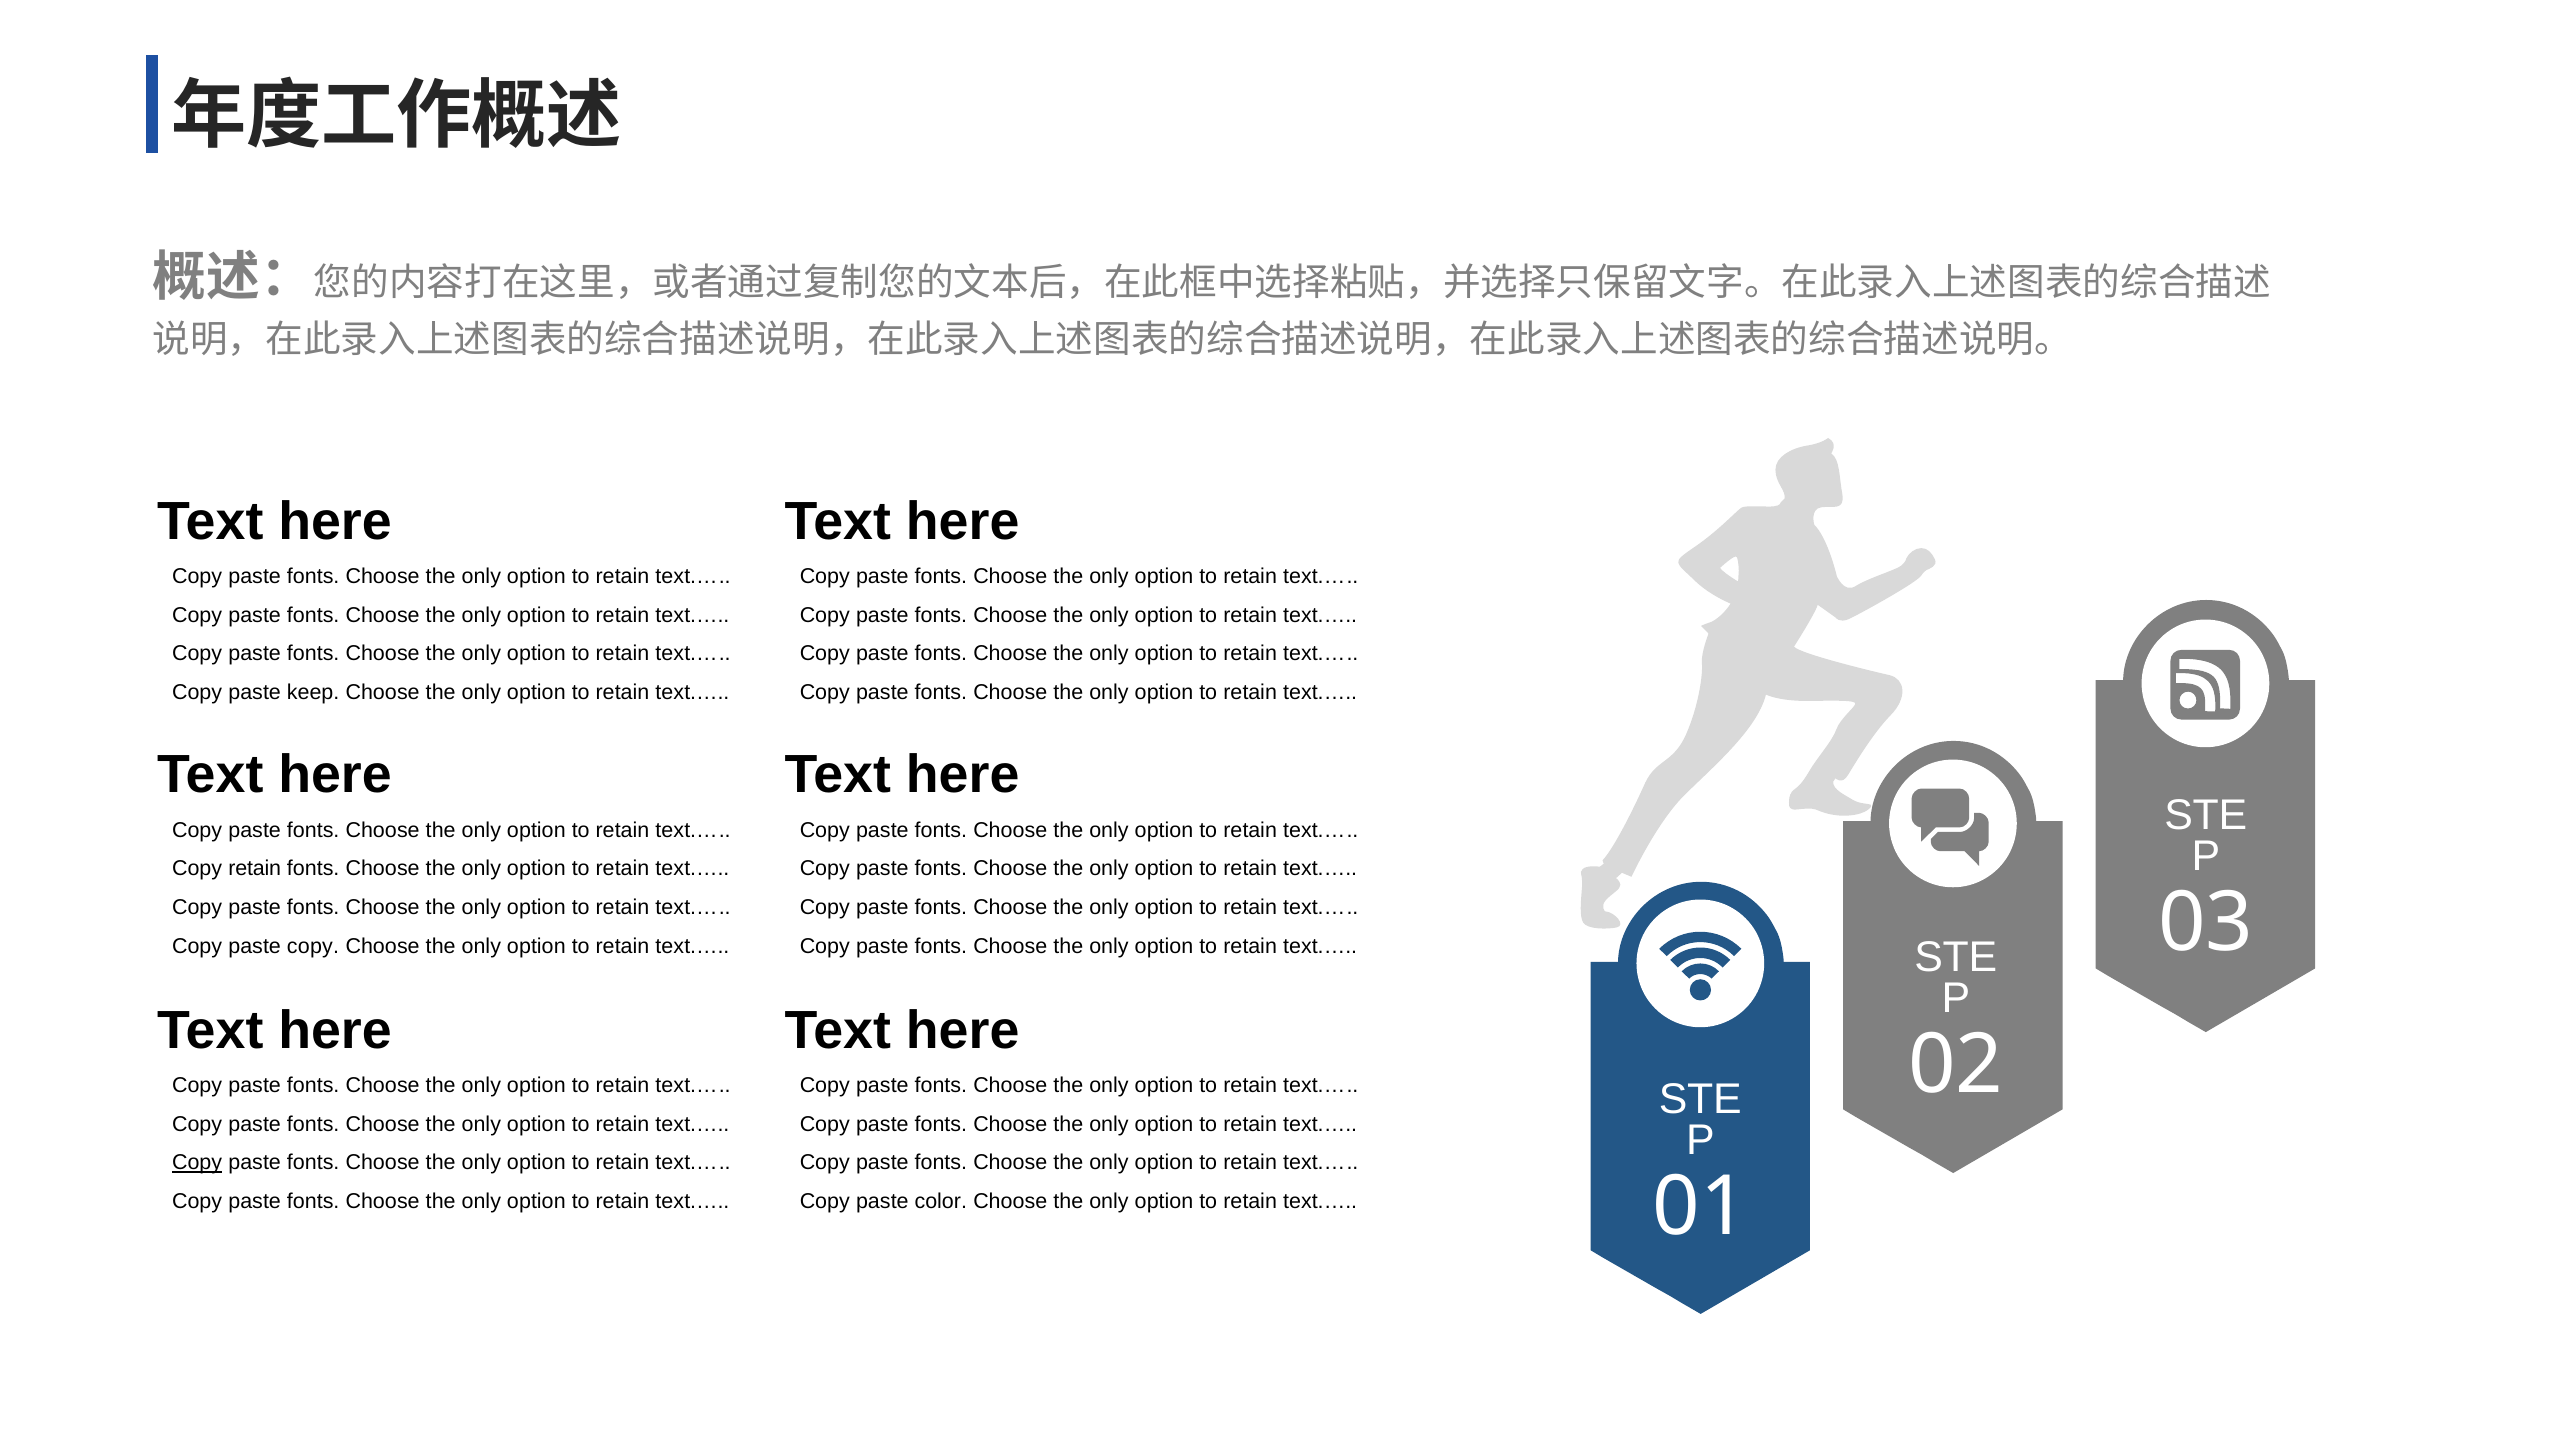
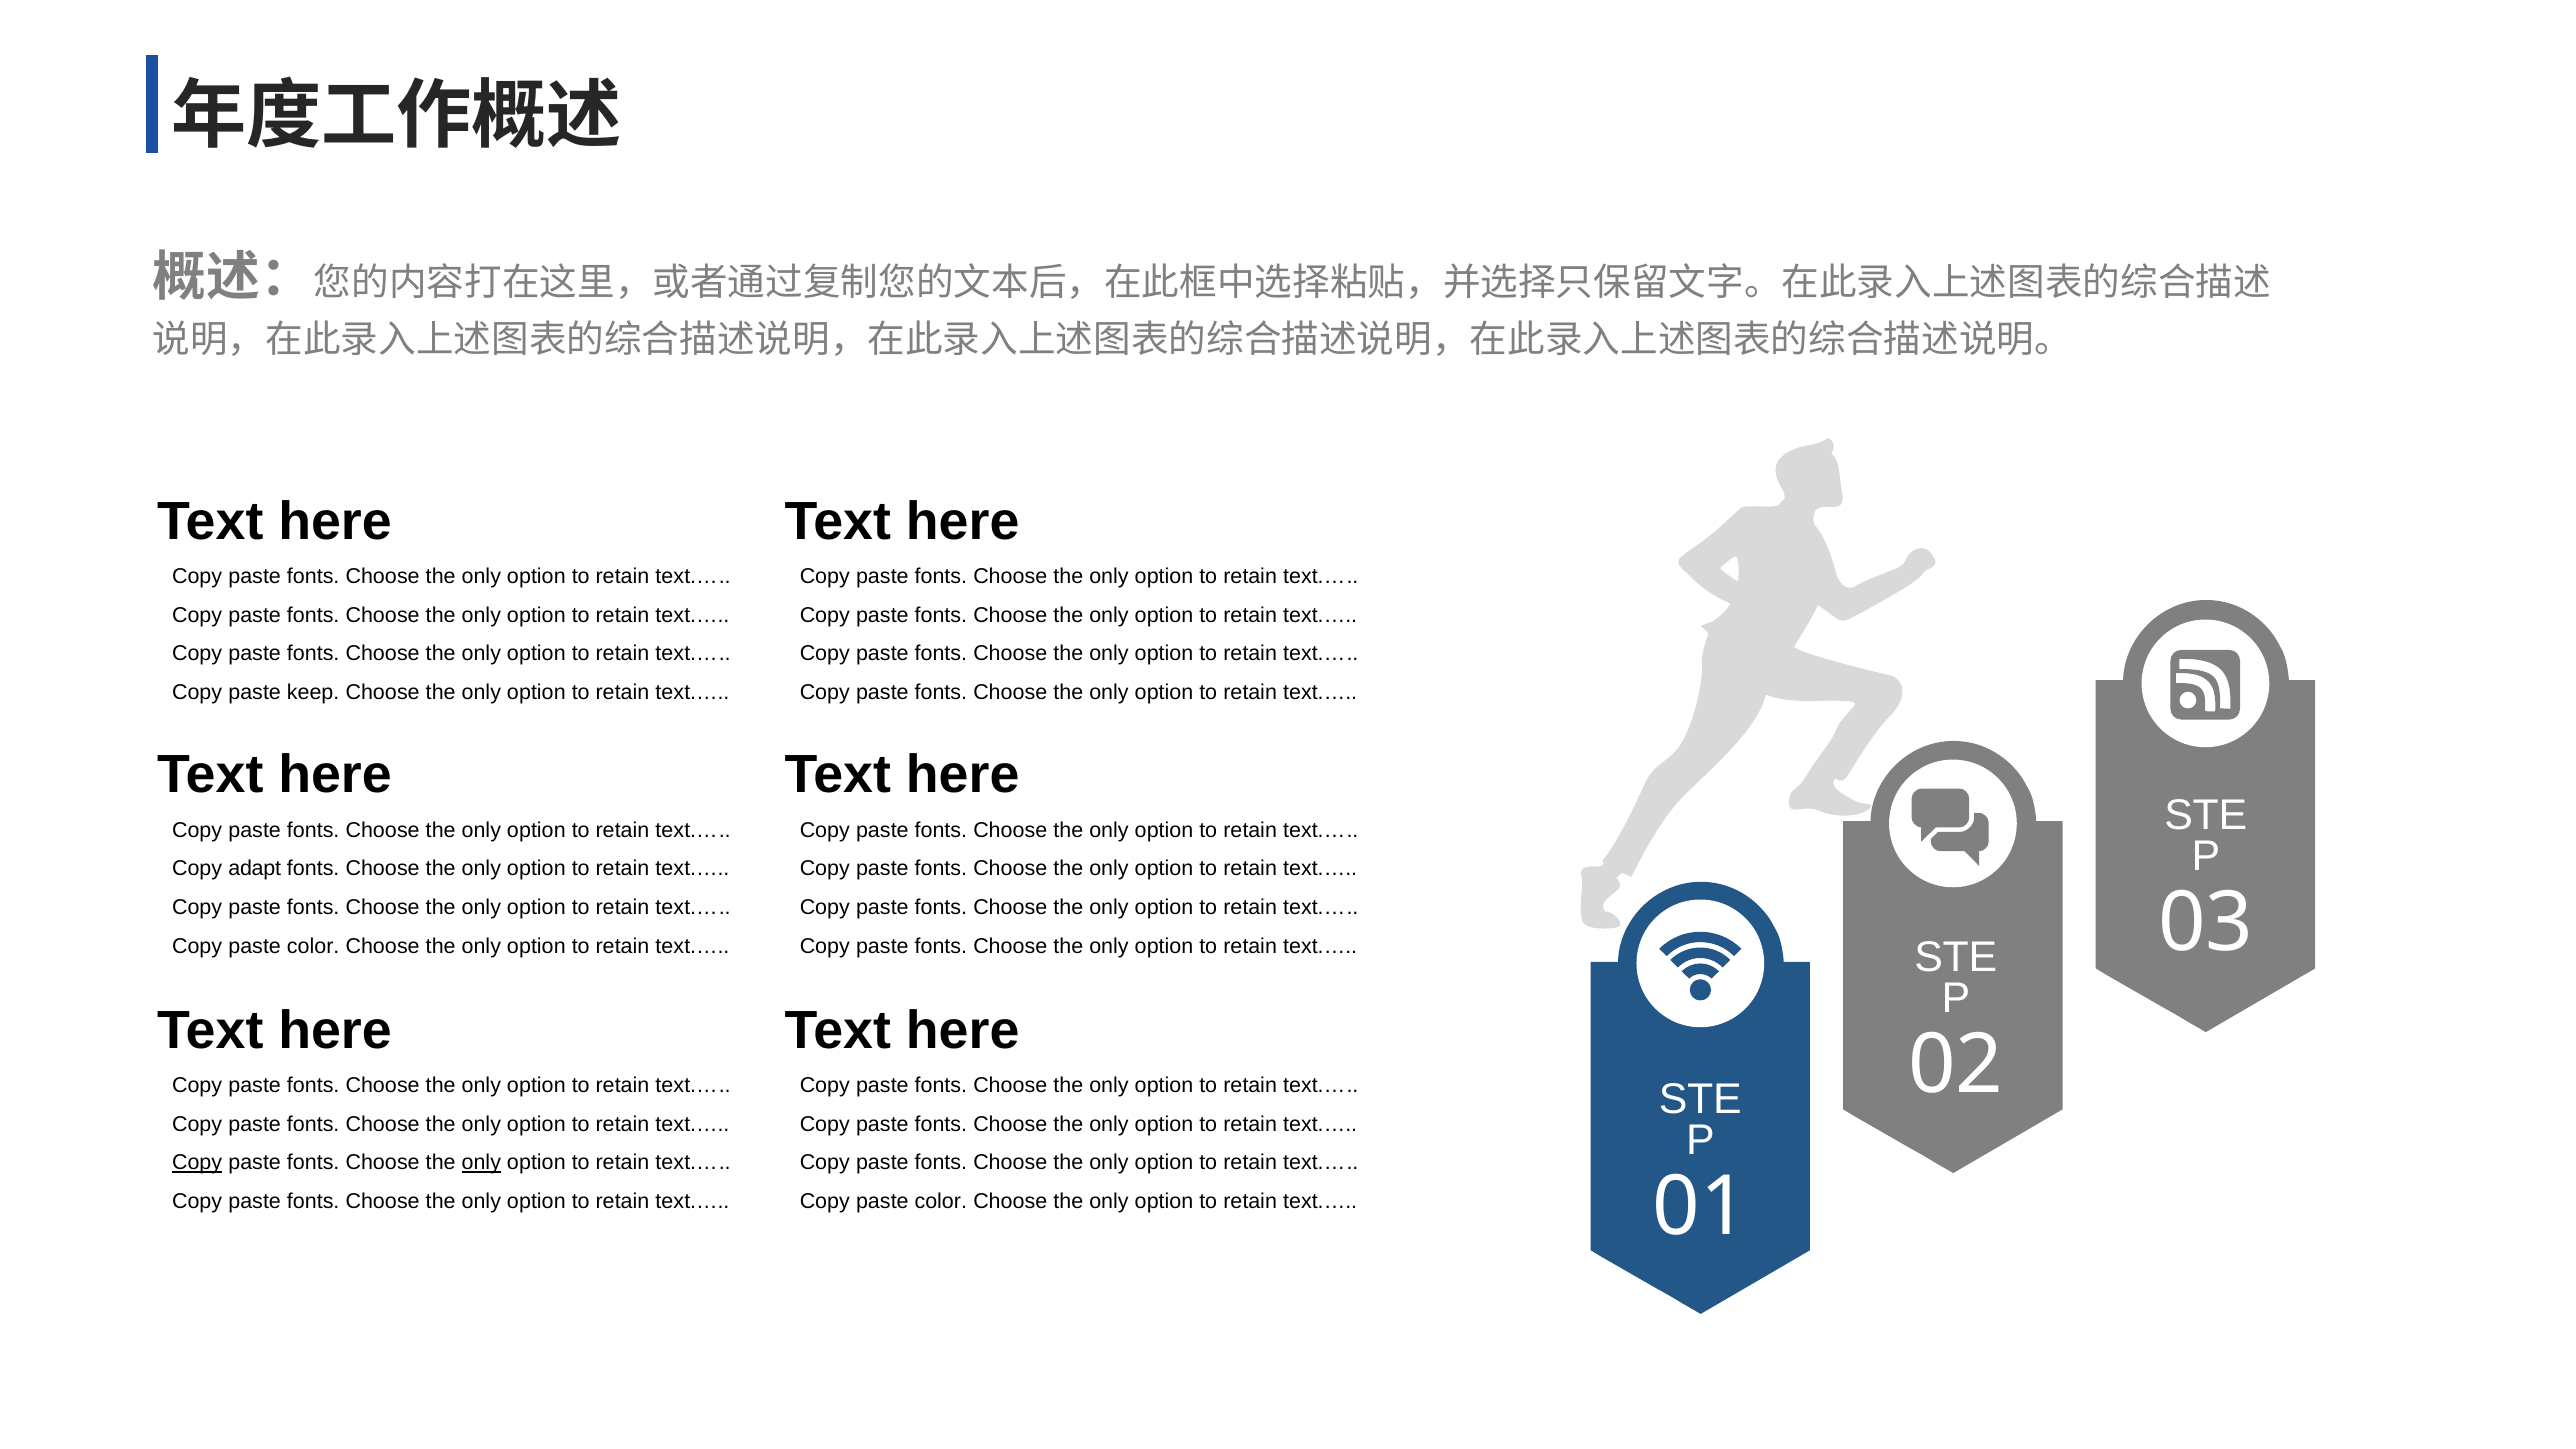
Copy retain: retain -> adapt
copy at (313, 946): copy -> color
only at (481, 1163) underline: none -> present
